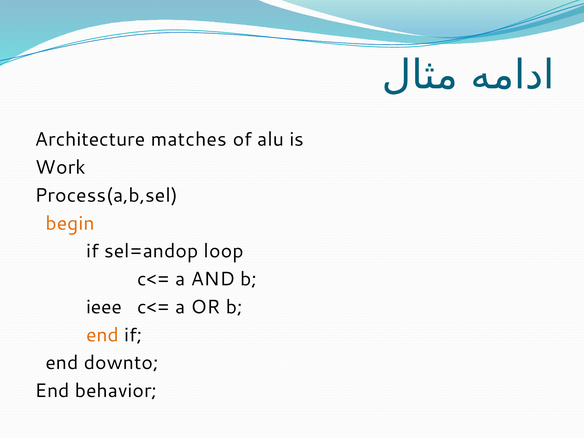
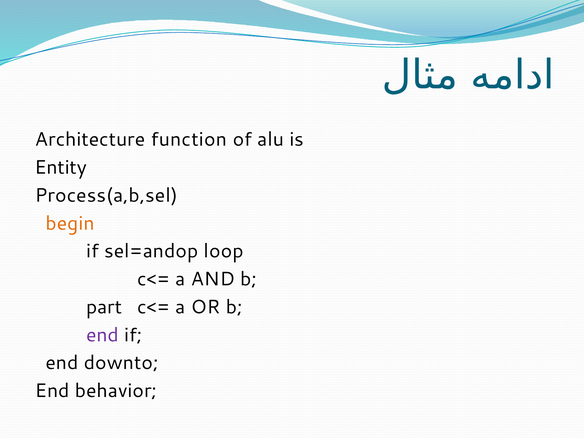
matches: matches -> function
Work: Work -> Entity
ieee: ieee -> part
end at (102, 335) colour: orange -> purple
